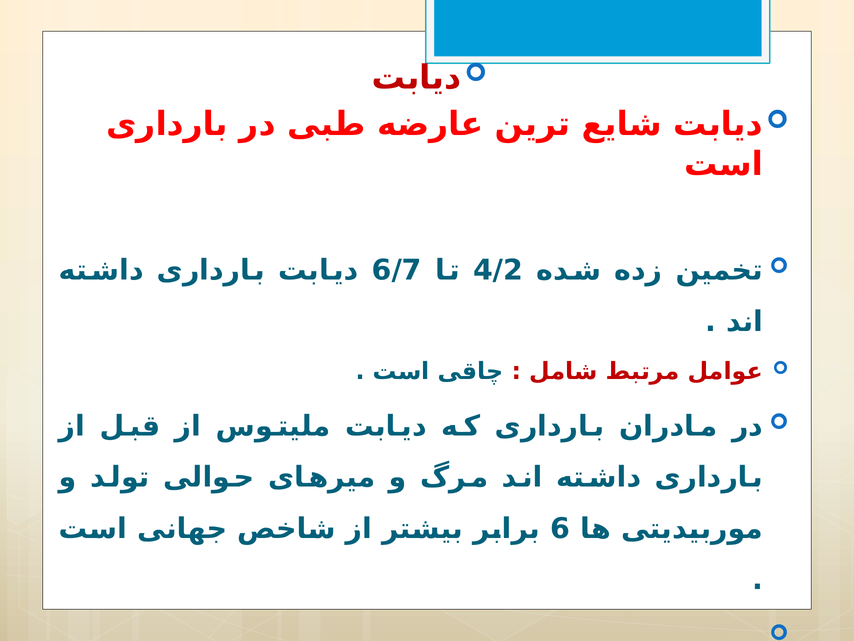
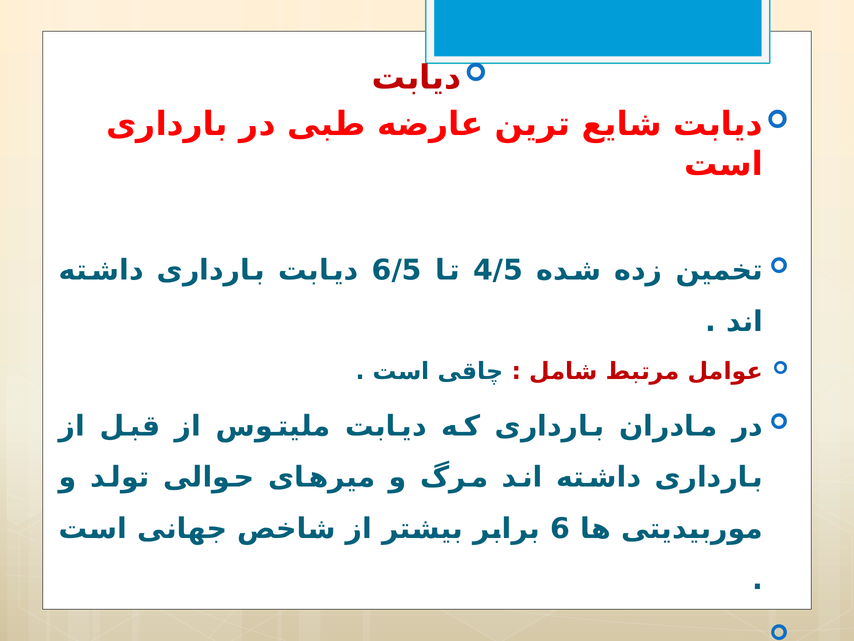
6/7: 6/7 -> 6/5
4/2: 4/2 -> 4/5
